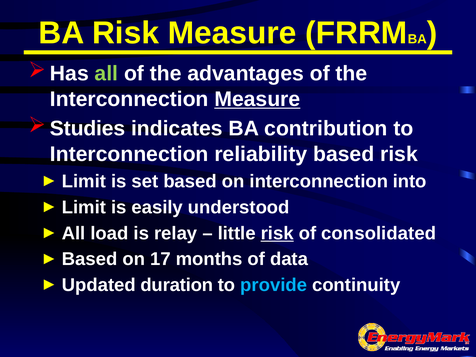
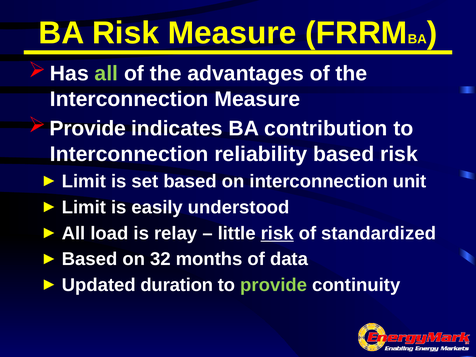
Measure at (257, 99) underline: present -> none
Studies at (88, 129): Studies -> Provide
into: into -> unit
consolidated: consolidated -> standardized
17: 17 -> 32
provide at (274, 285) colour: light blue -> light green
